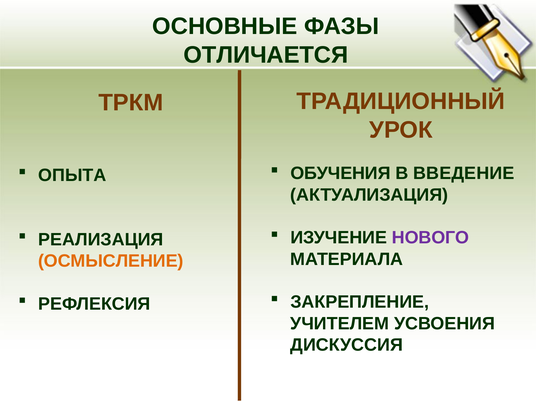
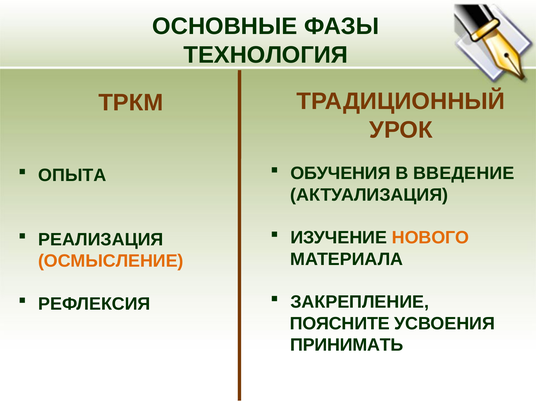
ОТЛИЧАЕТСЯ: ОТЛИЧАЕТСЯ -> ТЕХНОЛОГИЯ
НОВОГО colour: purple -> orange
УЧИТЕЛЕМ: УЧИТЕЛЕМ -> ПОЯСНИТЕ
ДИСКУССИЯ: ДИСКУССИЯ -> ПРИНИМАТЬ
